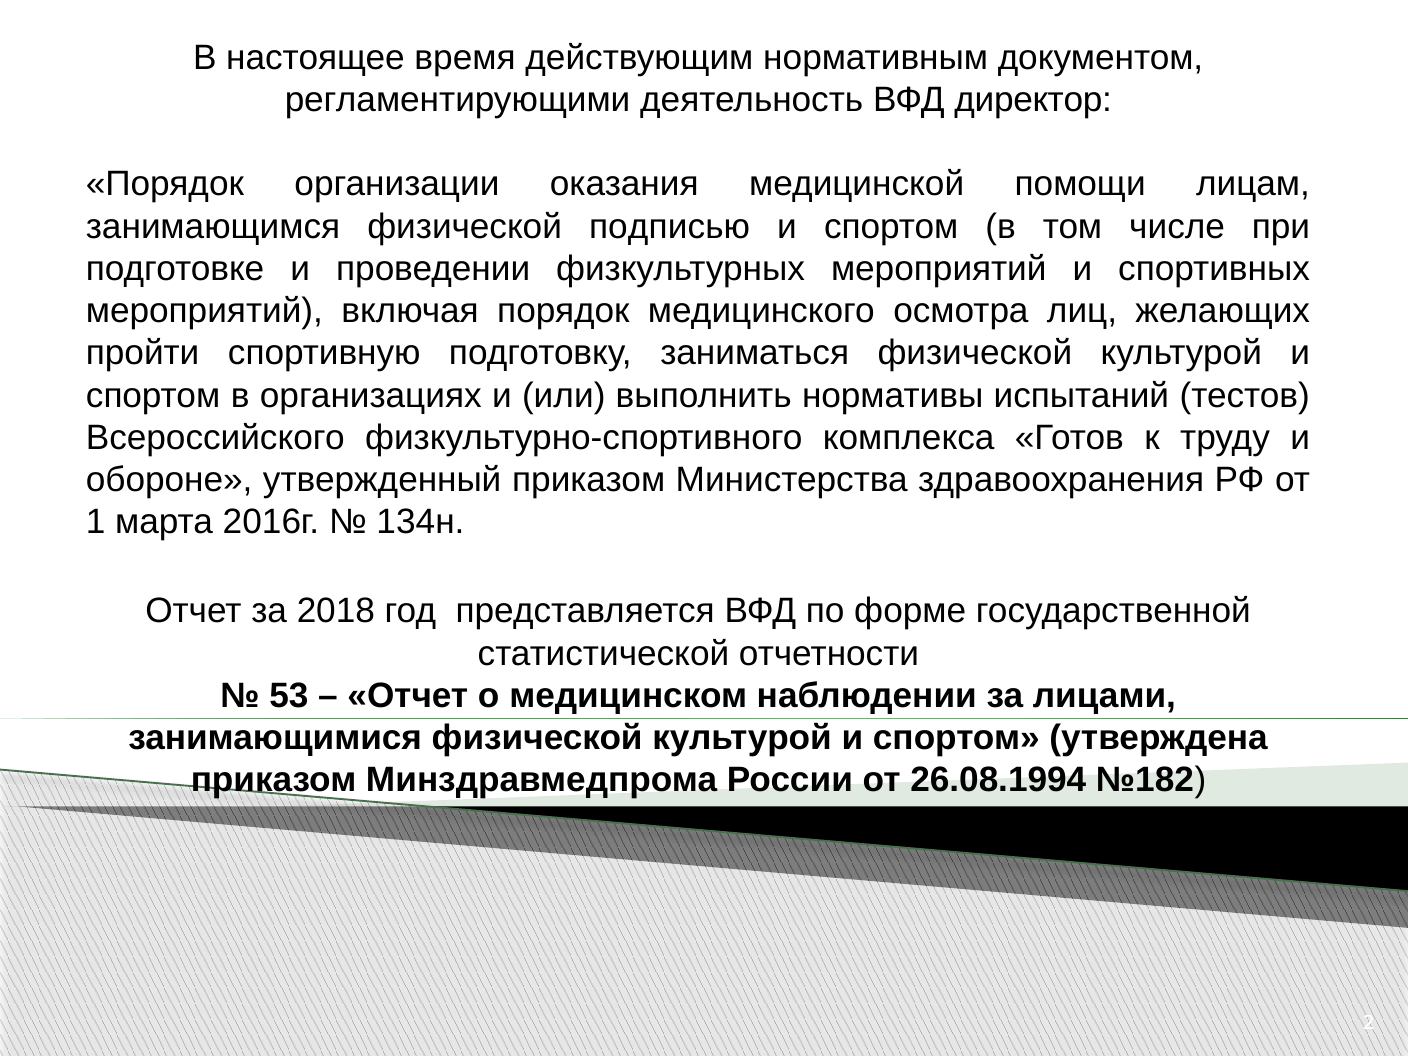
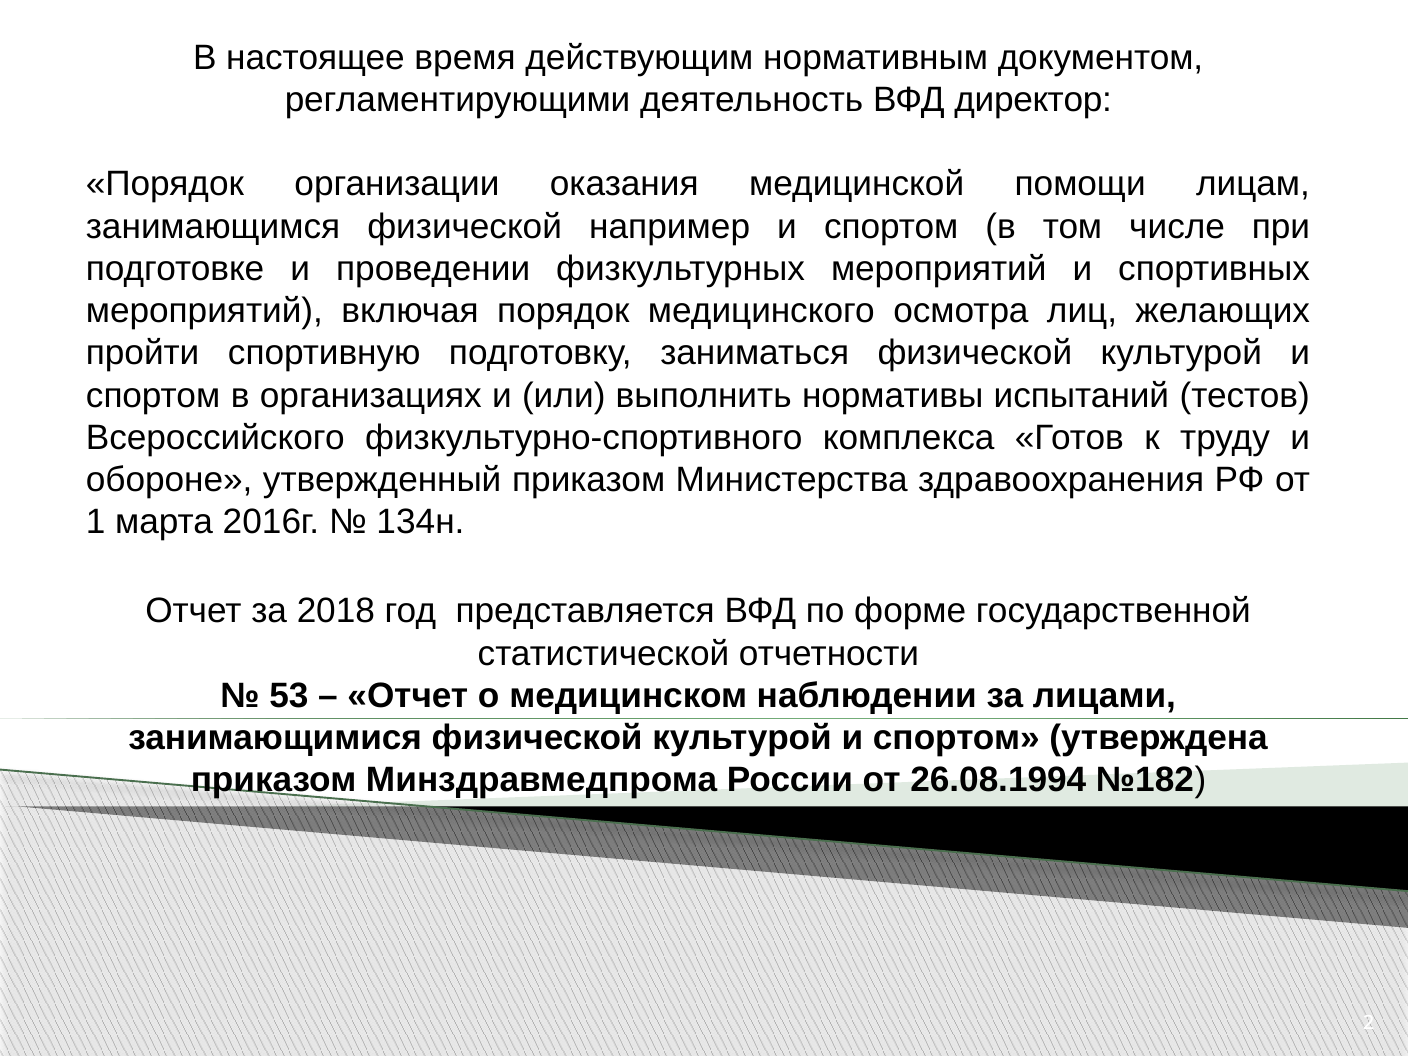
подписью: подписью -> например
